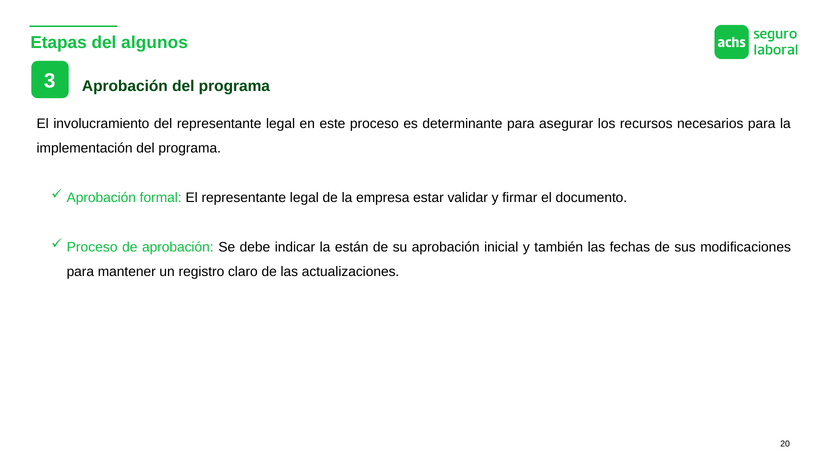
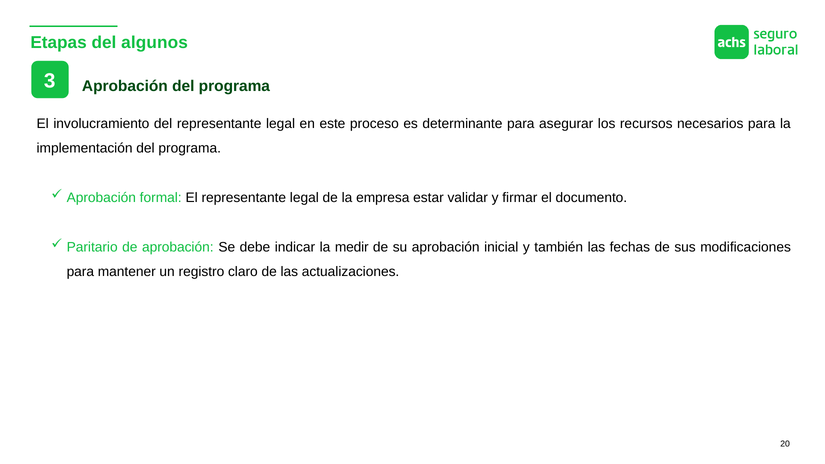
Proceso at (92, 247): Proceso -> Paritario
están: están -> medir
